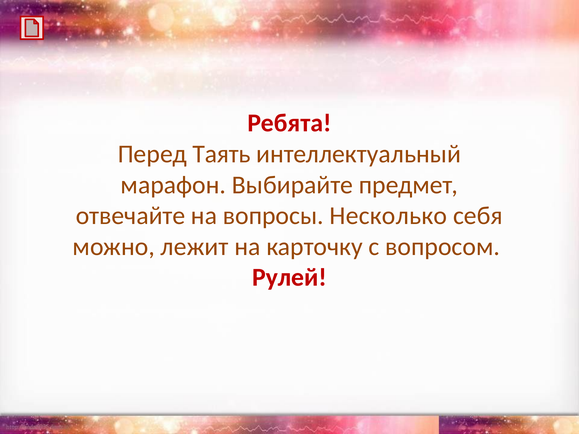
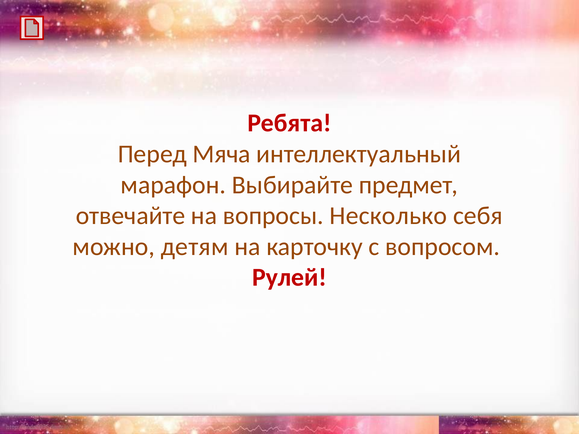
Таять: Таять -> Мяча
лежит: лежит -> детям
